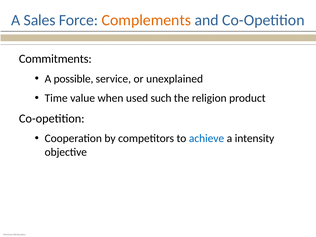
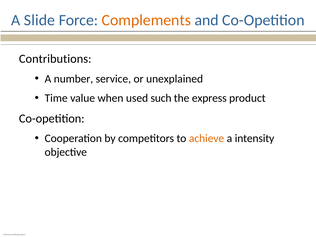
Sales: Sales -> Slide
Commitments: Commitments -> Contributions
possible: possible -> number
religion: religion -> express
achieve colour: blue -> orange
